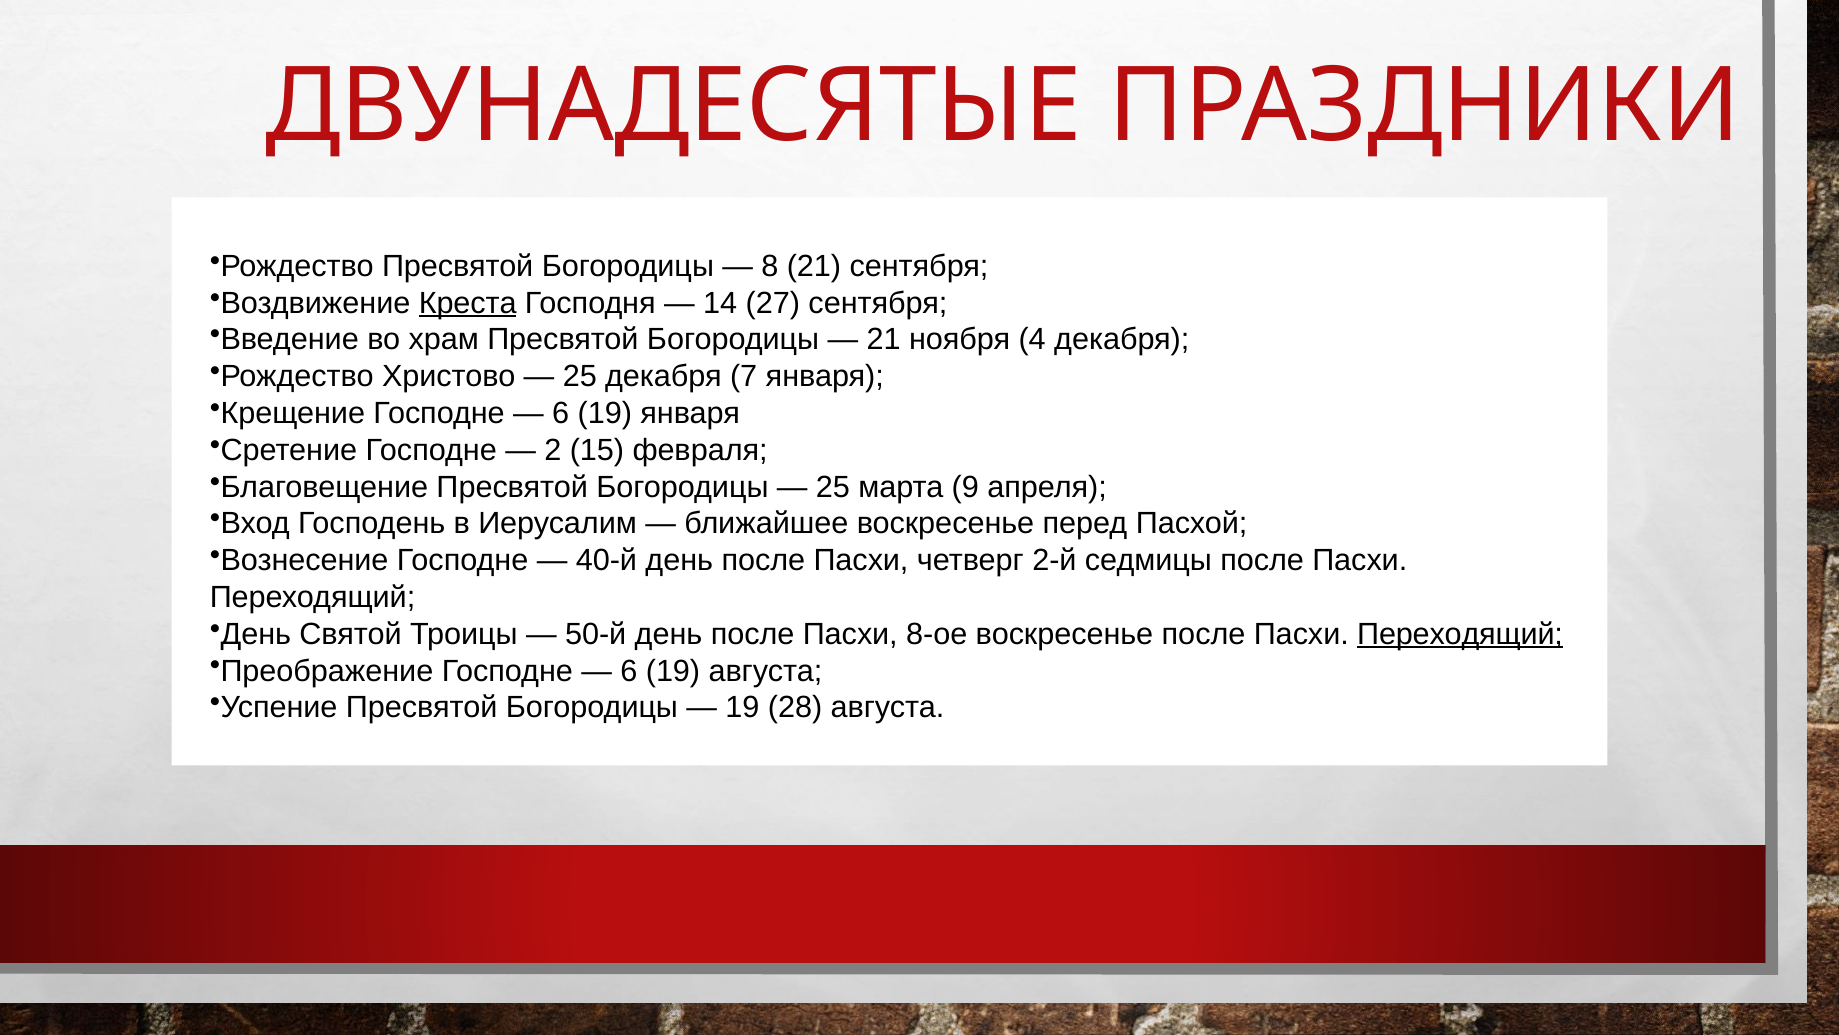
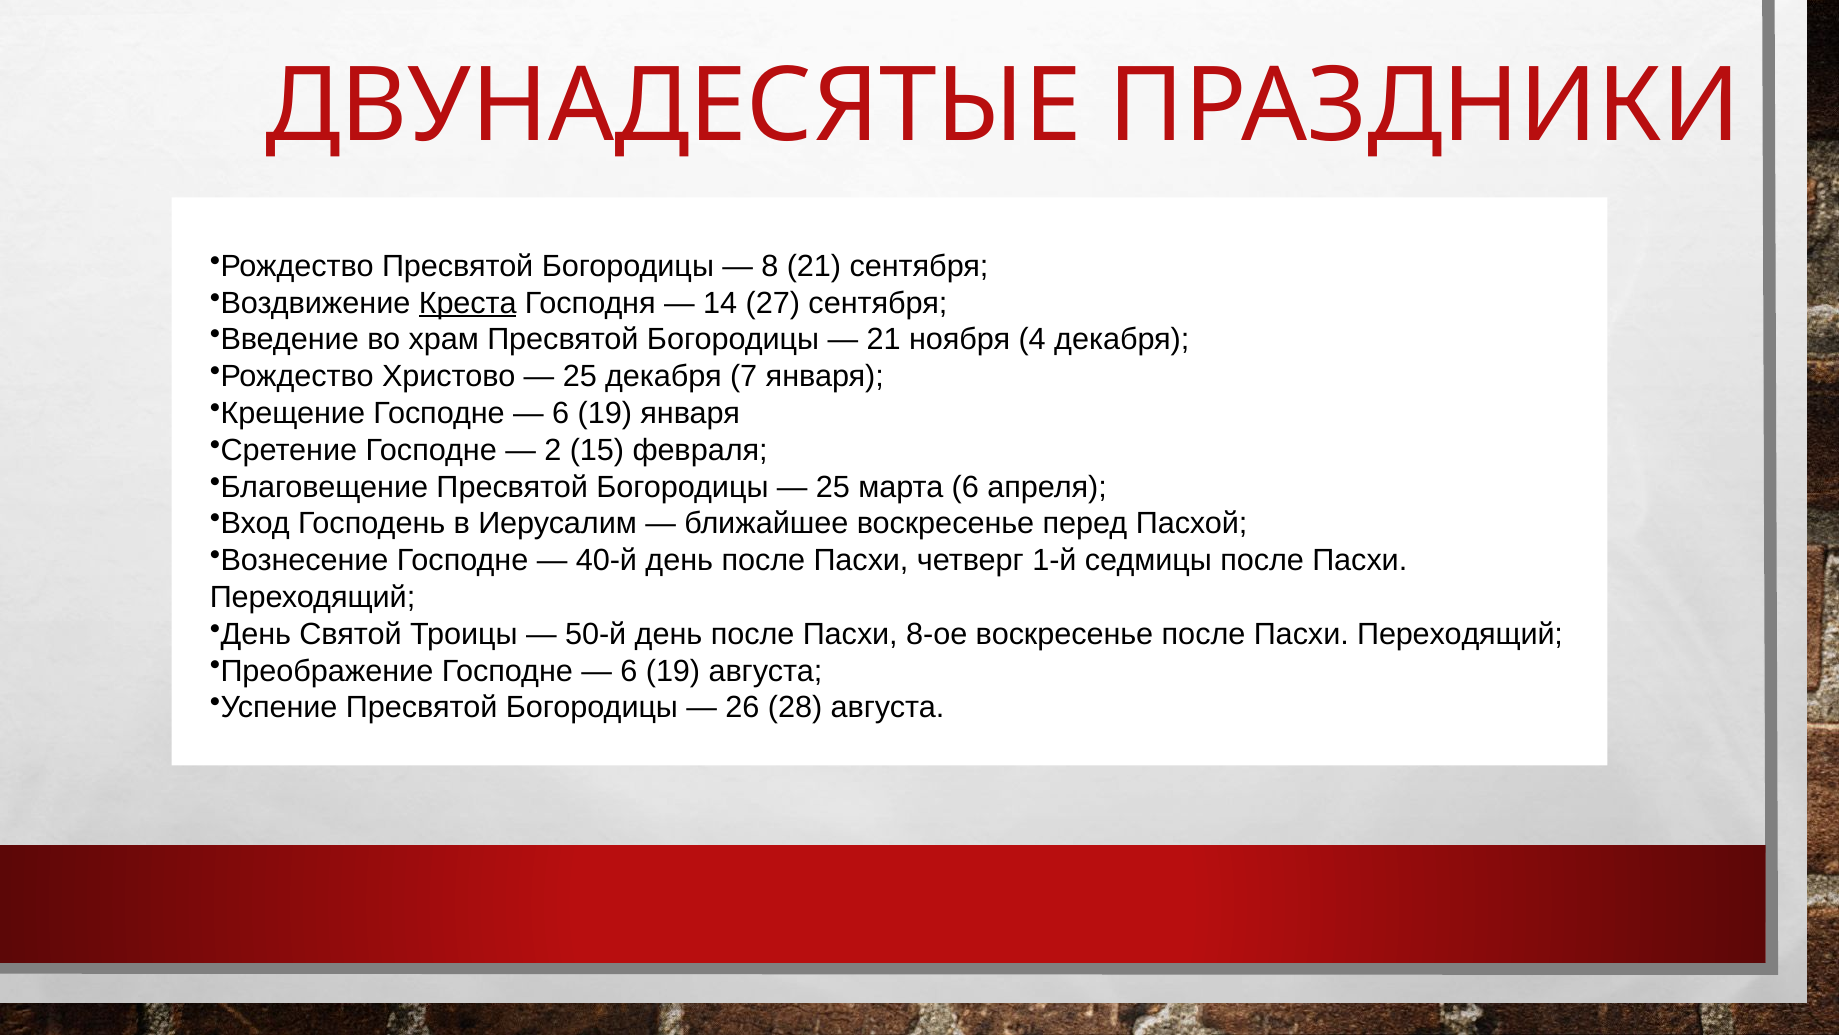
марта 9: 9 -> 6
2-й: 2-й -> 1-й
Переходящий at (1460, 634) underline: present -> none
19 at (742, 707): 19 -> 26
